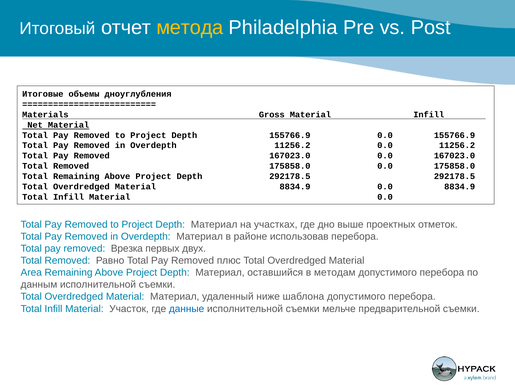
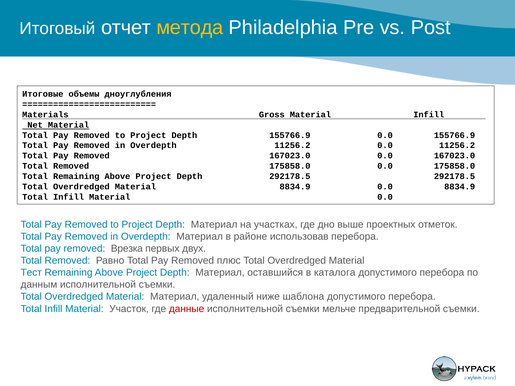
Area: Area -> Тест
методам: методам -> каталога
данные colour: blue -> red
